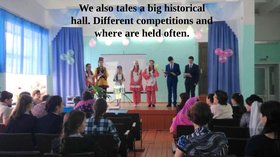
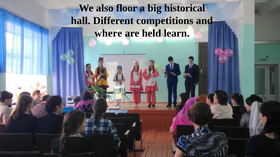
tales: tales -> floor
often: often -> learn
